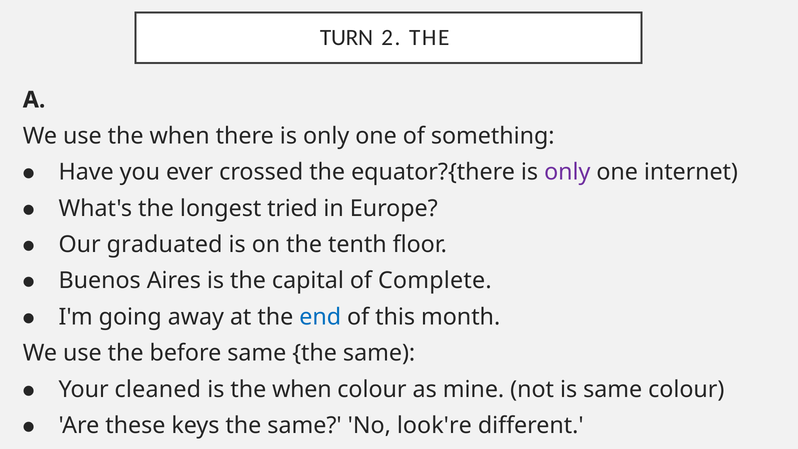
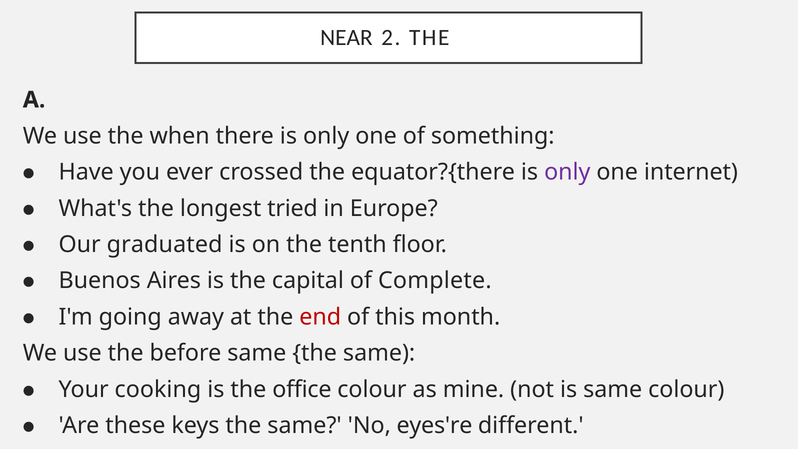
TURN: TURN -> NEAR
end colour: blue -> red
cleaned: cleaned -> cooking
is the when: when -> office
look're: look're -> eyes're
